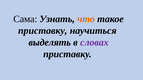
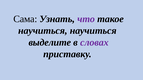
что colour: orange -> purple
приставку at (43, 31): приставку -> научиться
выделять: выделять -> выделите
